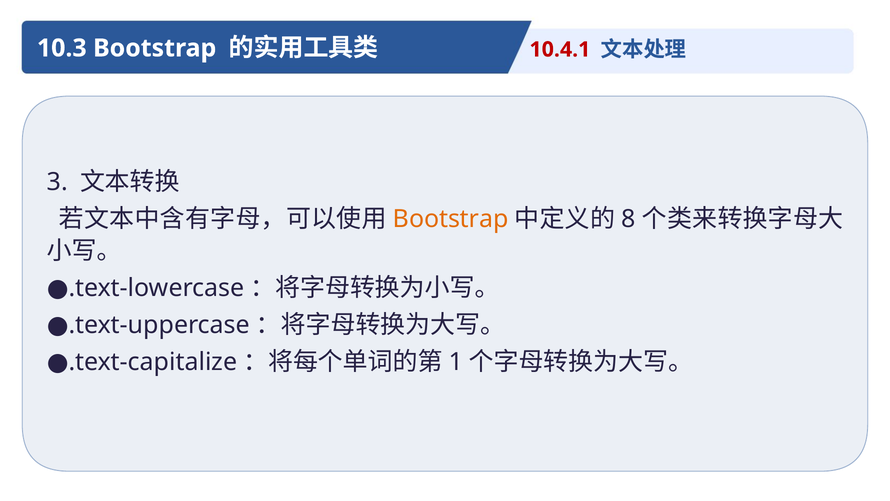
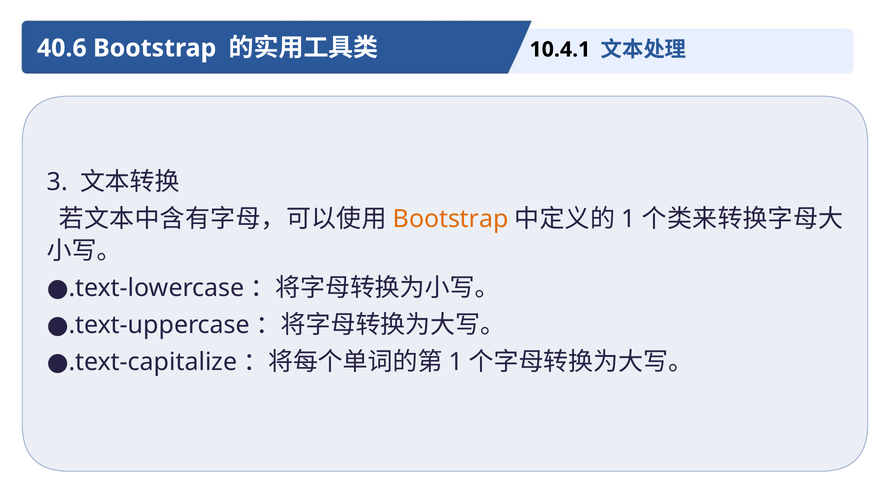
10.3: 10.3 -> 40.6
10.4.1 colour: red -> black
8 at (628, 219): 8 -> 1
